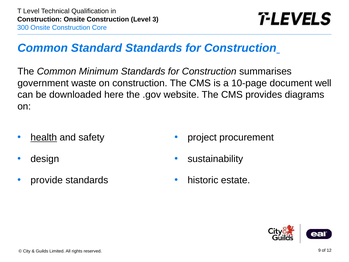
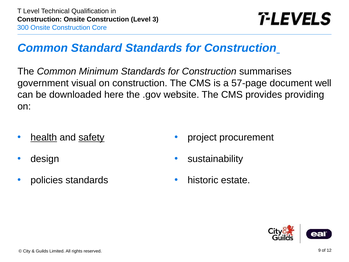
waste: waste -> visual
10-page: 10-page -> 57-page
diagrams: diagrams -> providing
safety underline: none -> present
provide: provide -> policies
